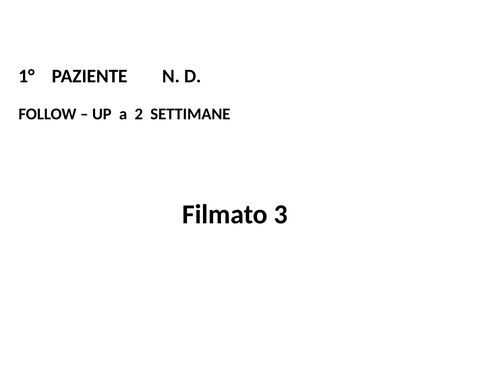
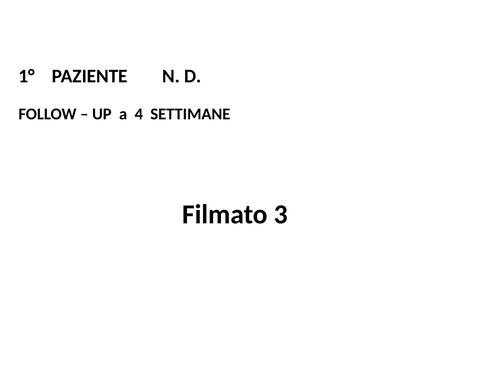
2: 2 -> 4
